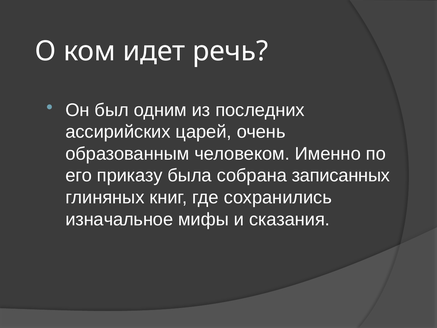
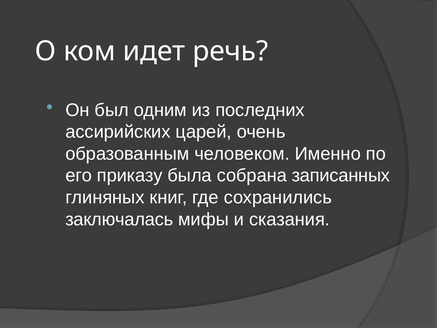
изначальное: изначальное -> заключалась
